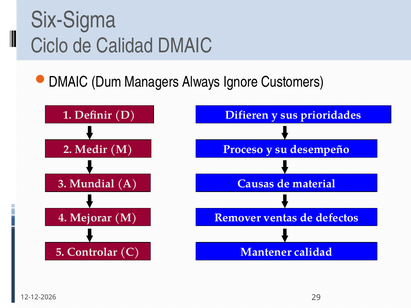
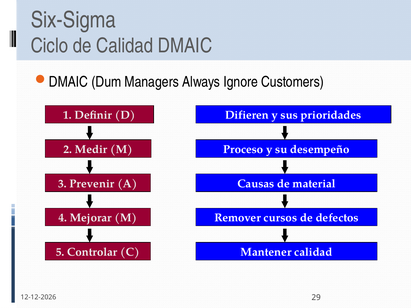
Mundial: Mundial -> Prevenir
ventas: ventas -> cursos
